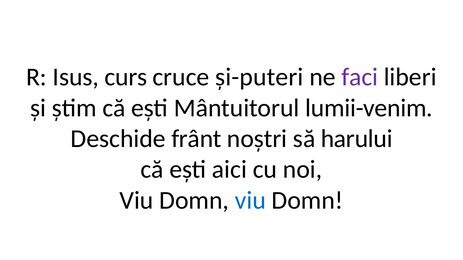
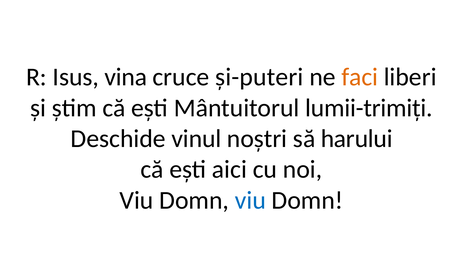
curs: curs -> vina
faci colour: purple -> orange
lumii-venim: lumii-venim -> lumii-trimiți
frânt: frânt -> vinul
